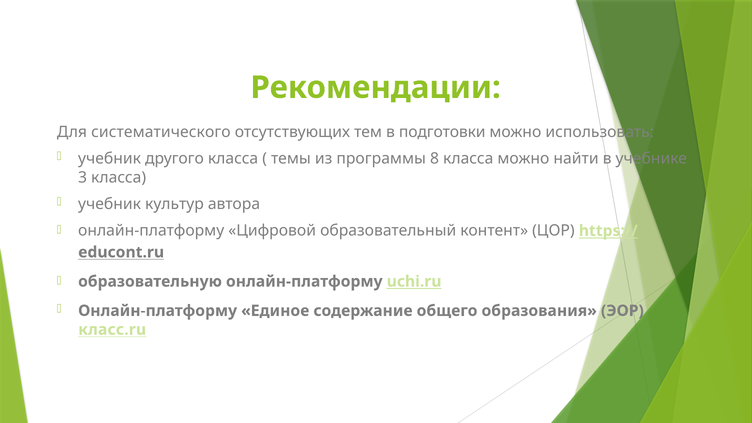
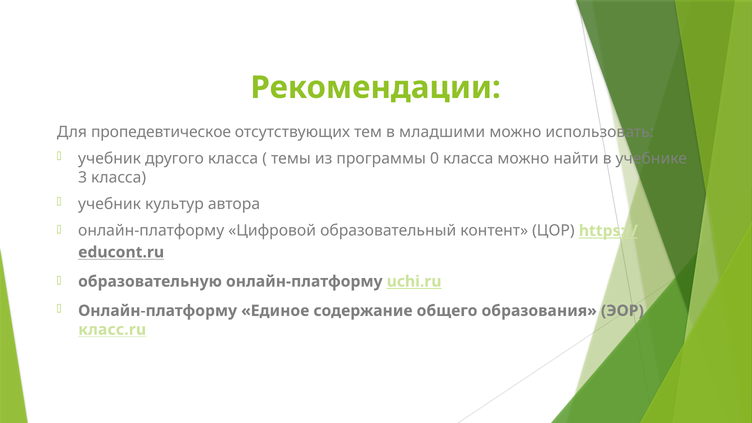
систематического: систематического -> пропедевтическое
подготовки: подготовки -> младшими
8: 8 -> 0
